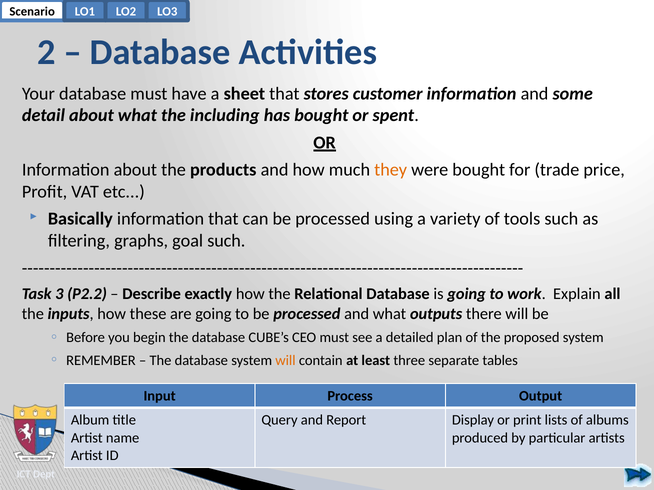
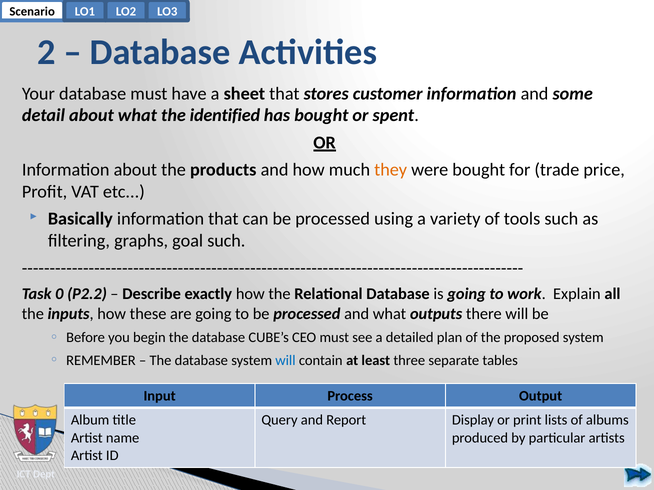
including: including -> identified
3: 3 -> 0
will at (285, 361) colour: orange -> blue
